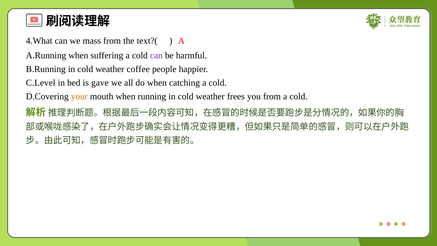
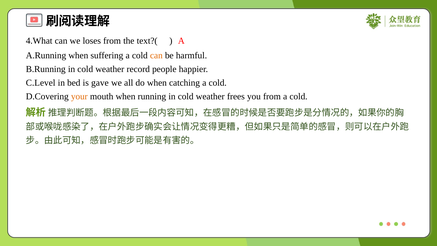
mass: mass -> loses
can at (156, 56) colour: purple -> orange
coffee: coffee -> record
